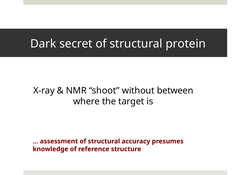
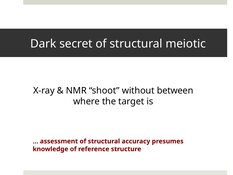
protein: protein -> meiotic
